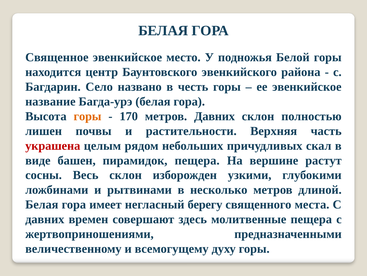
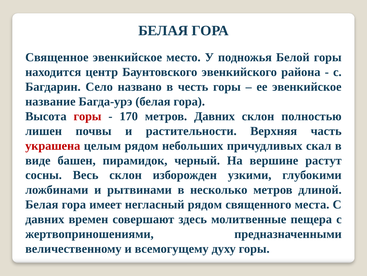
горы at (88, 116) colour: orange -> red
пирамидок пещера: пещера -> черный
негласный берегу: берегу -> рядом
